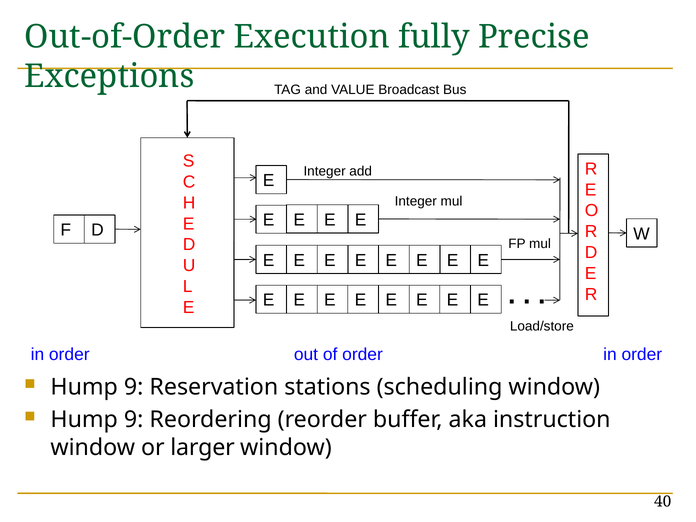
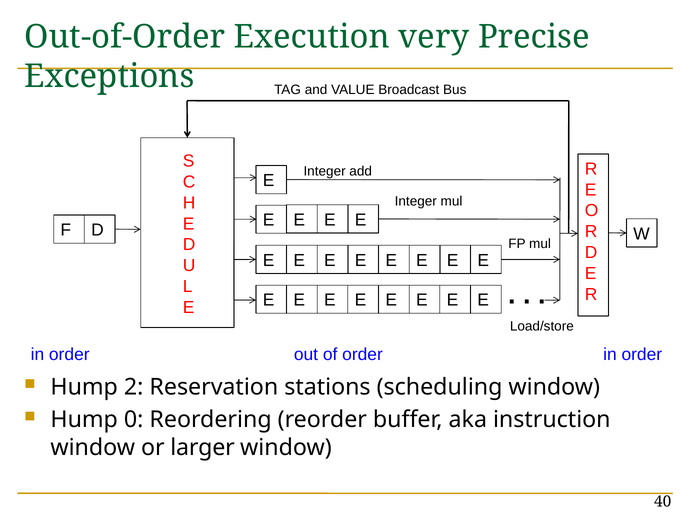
fully: fully -> very
9 at (134, 387): 9 -> 2
9 at (134, 420): 9 -> 0
